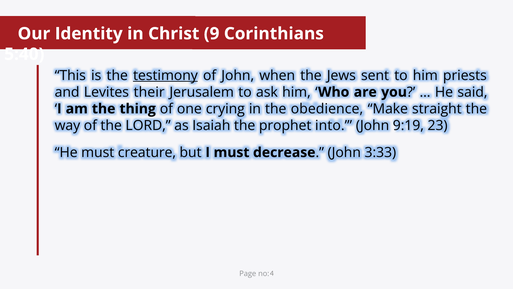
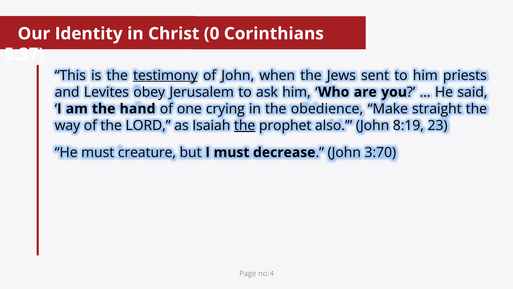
9: 9 -> 0
5:40: 5:40 -> 5:37
their: their -> obey
thing: thing -> hand
the at (245, 126) underline: none -> present
into: into -> also
9:19: 9:19 -> 8:19
3:33: 3:33 -> 3:70
